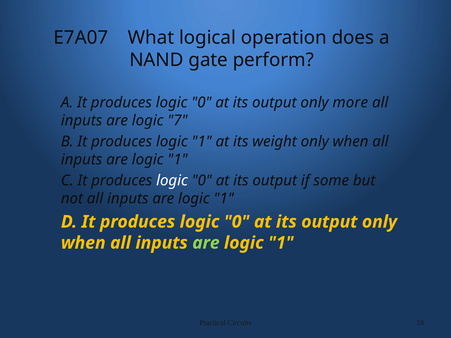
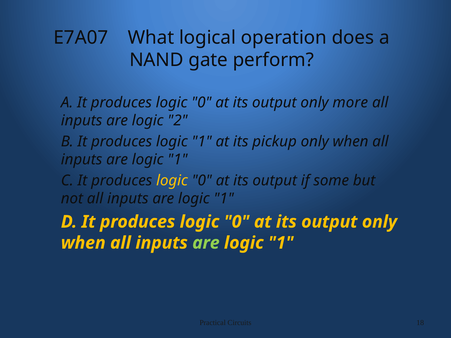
7: 7 -> 2
weight: weight -> pickup
logic at (172, 181) colour: white -> yellow
